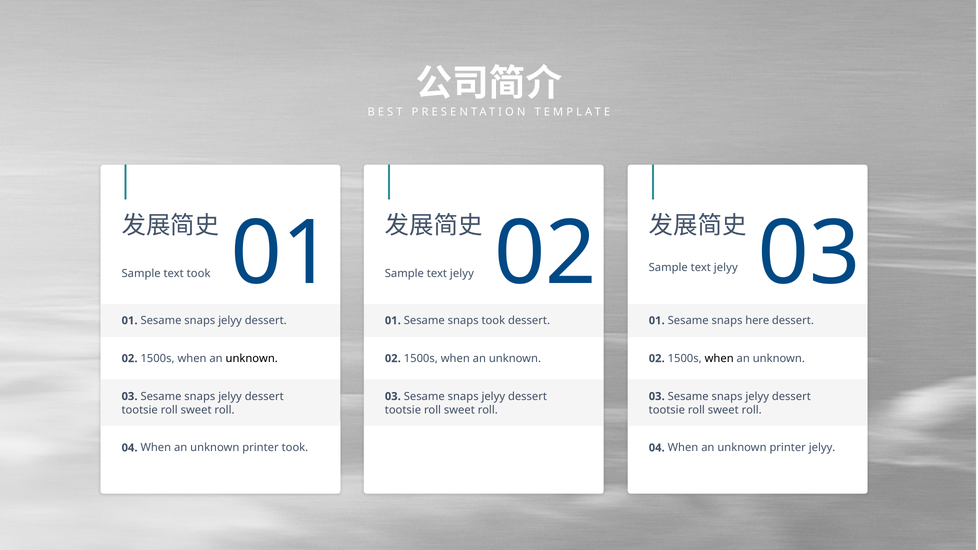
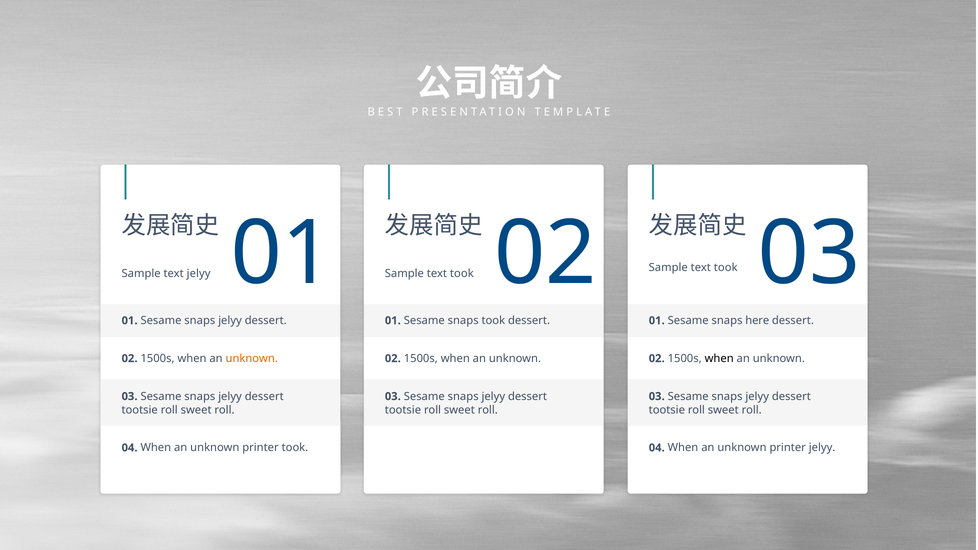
jelyy at (726, 268): jelyy -> took
text took: took -> jelyy
jelyy at (462, 274): jelyy -> took
unknown at (252, 359) colour: black -> orange
